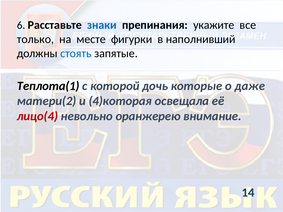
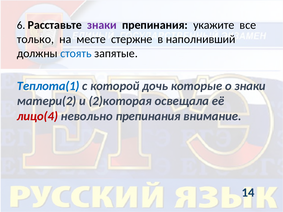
знаки at (102, 25) colour: blue -> purple
фигурки: фигурки -> стержне
Теплота(1 colour: black -> blue
о даже: даже -> знаки
4)которая: 4)которая -> 2)которая
невольно оранжерею: оранжерею -> препинания
